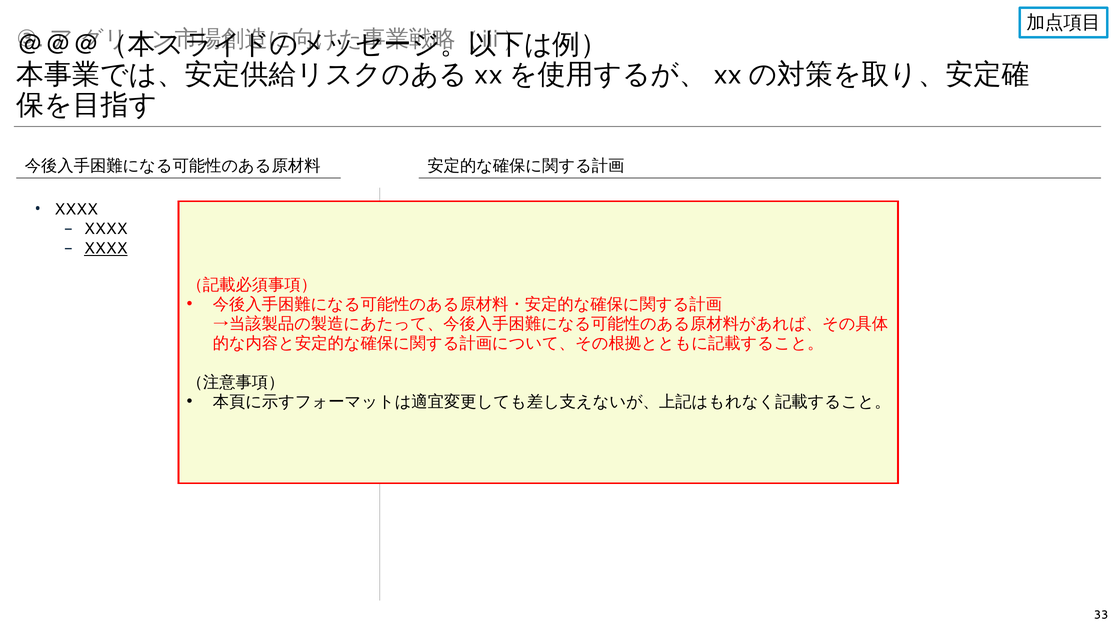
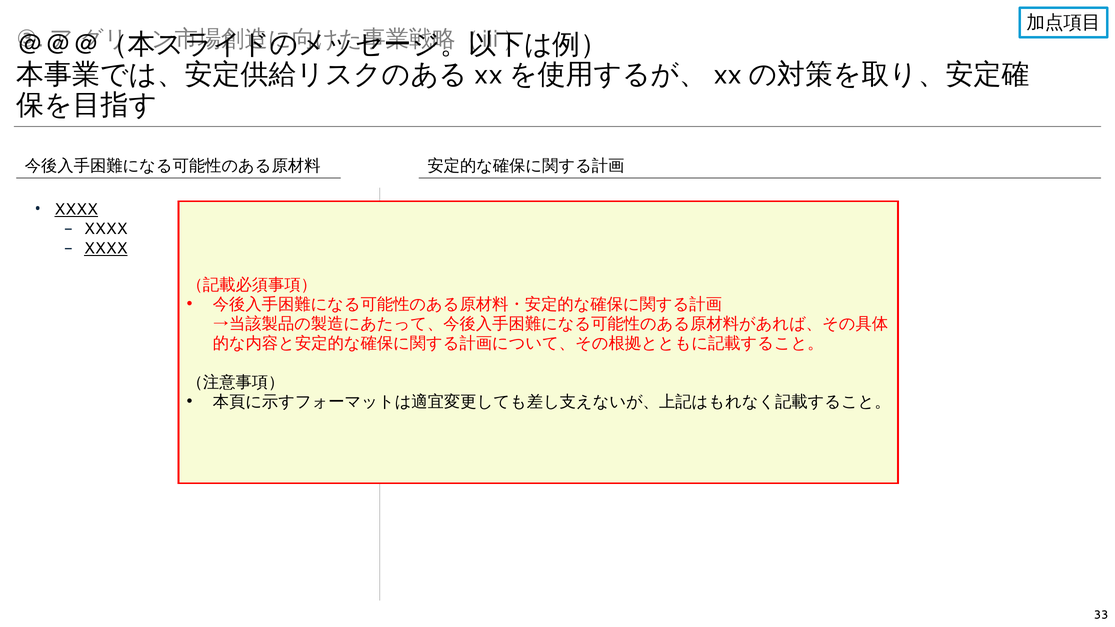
XXXX at (76, 209) underline: none -> present
